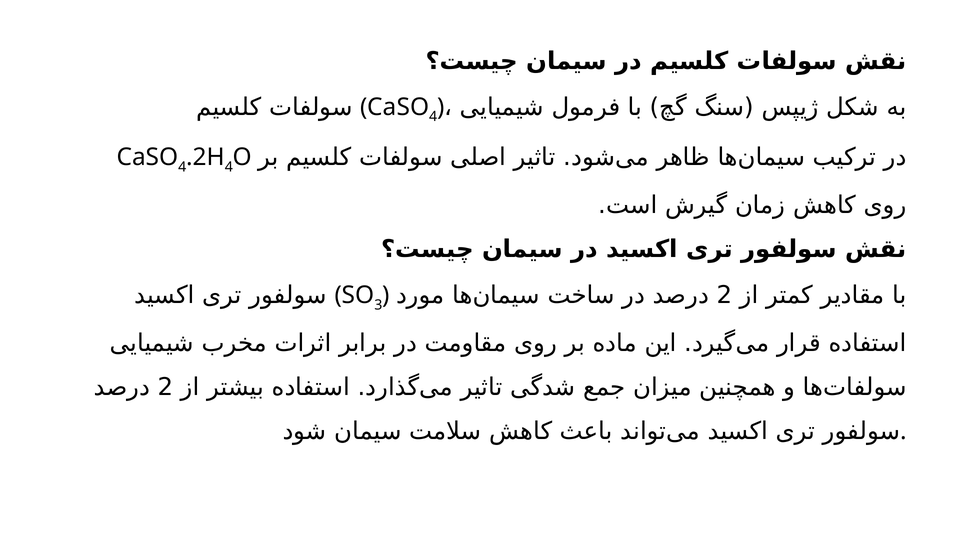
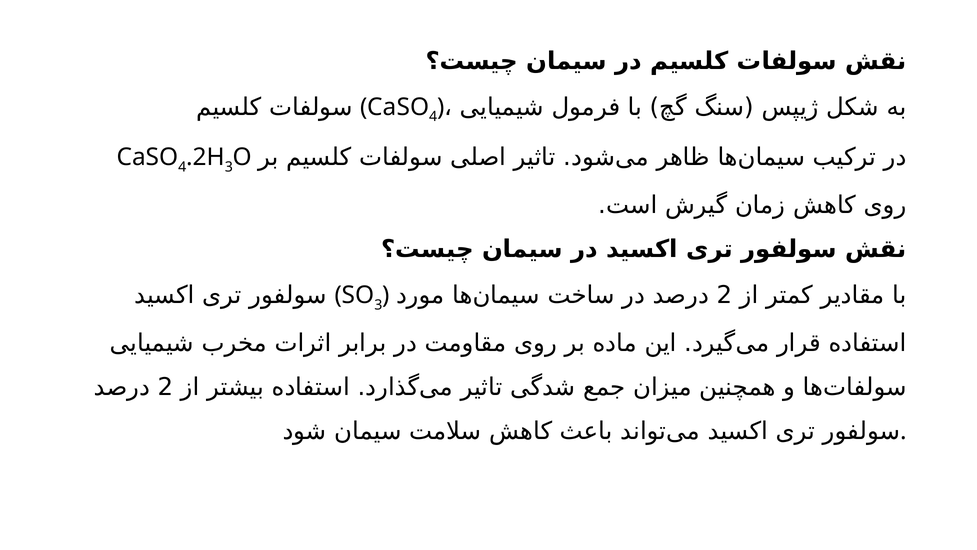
4 at (229, 167): 4 -> 3
